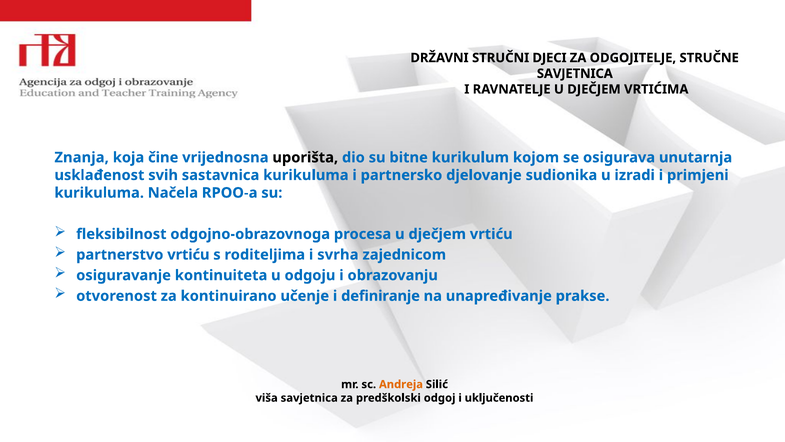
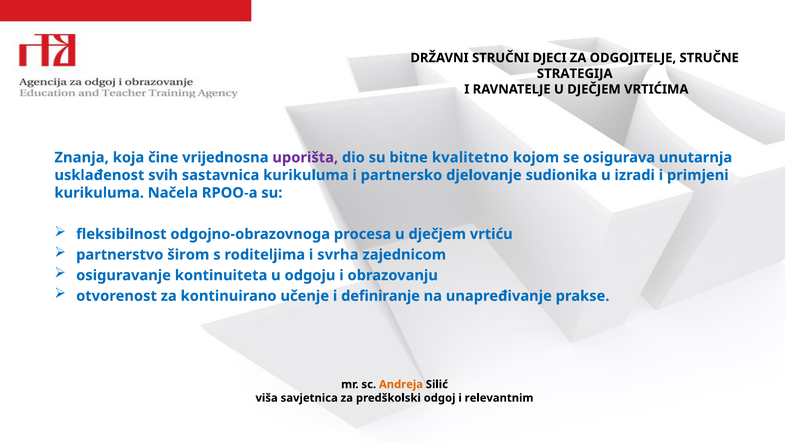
SAVJETNICA at (575, 74): SAVJETNICA -> STRATEGIJA
uporišta colour: black -> purple
kurikulum: kurikulum -> kvalitetno
partnerstvo vrtiću: vrtiću -> širom
uključenosti: uključenosti -> relevantnim
